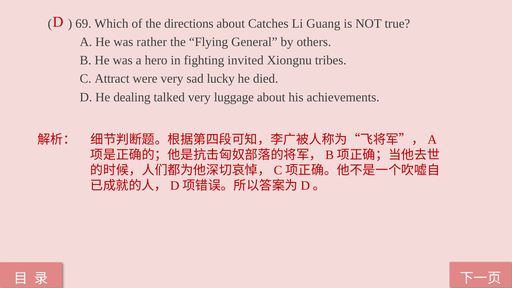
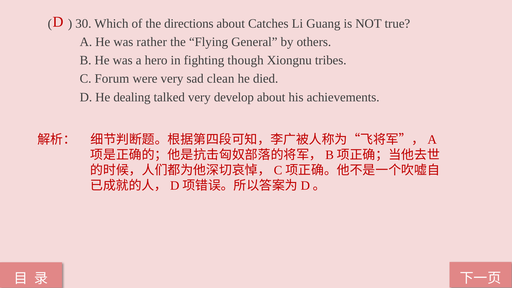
69: 69 -> 30
invited: invited -> though
Attract: Attract -> Forum
lucky: lucky -> clean
luggage: luggage -> develop
